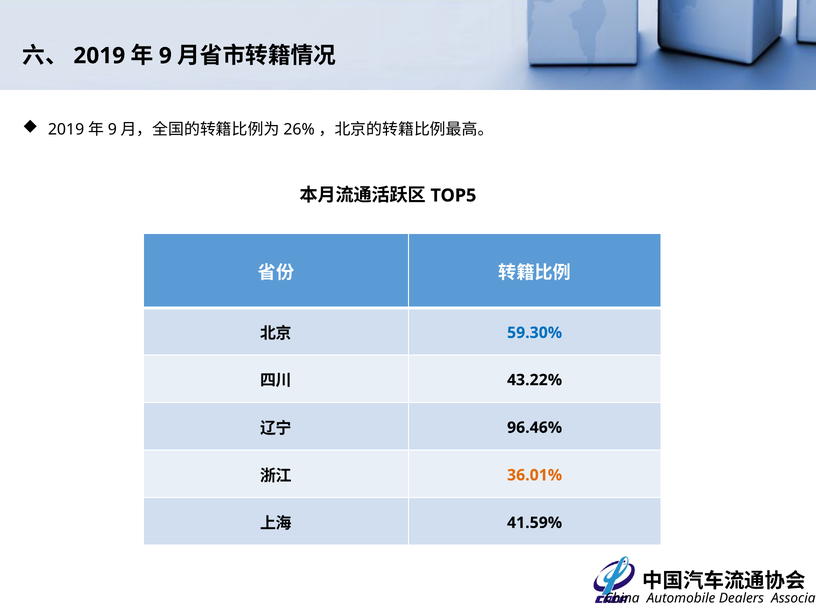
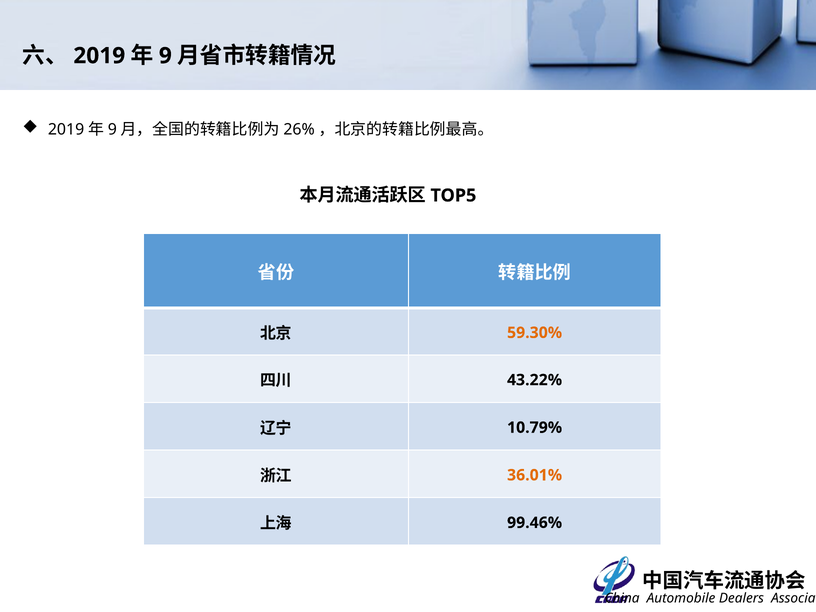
59.30% colour: blue -> orange
96.46%: 96.46% -> 10.79%
41.59%: 41.59% -> 99.46%
